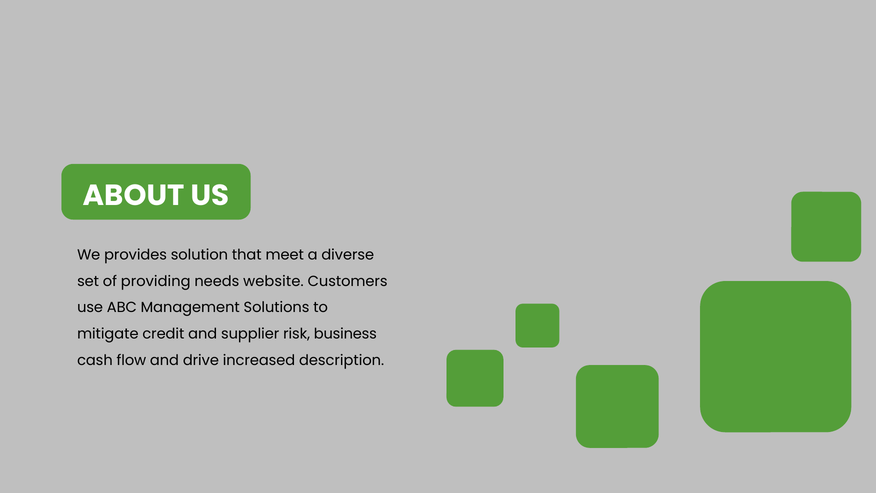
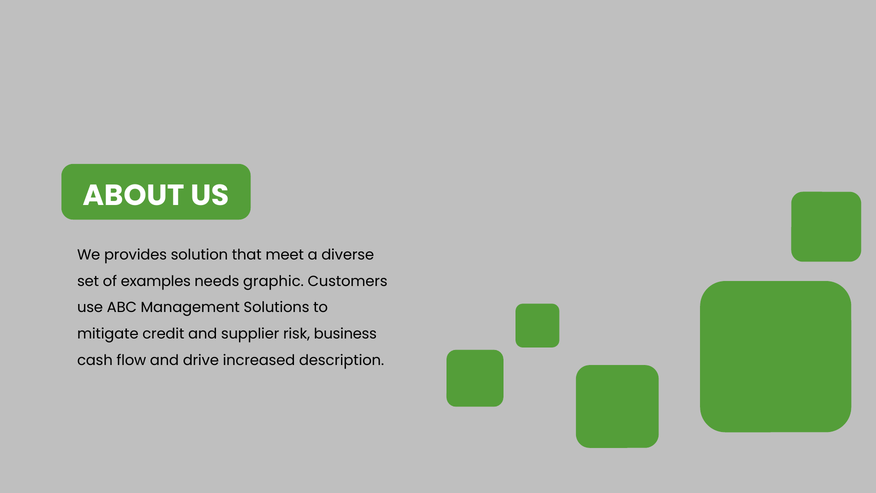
providing: providing -> examples
website: website -> graphic
